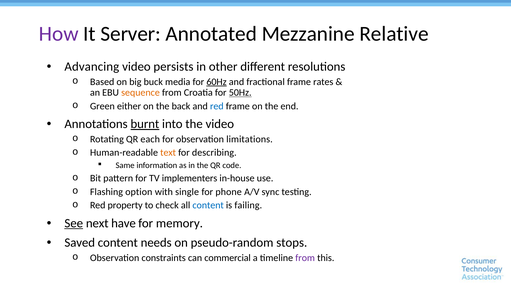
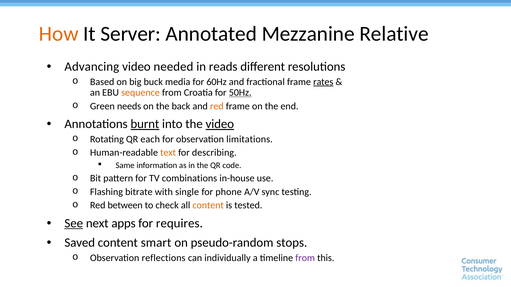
How colour: purple -> orange
persists: persists -> needed
other: other -> reads
60Hz underline: present -> none
rates underline: none -> present
either: either -> needs
red at (217, 106) colour: blue -> orange
video at (220, 124) underline: none -> present
implementers: implementers -> combinations
option: option -> bitrate
property: property -> between
content at (208, 206) colour: blue -> orange
failing: failing -> tested
have: have -> apps
memory: memory -> requires
needs: needs -> smart
constraints: constraints -> reflections
commercial: commercial -> individually
